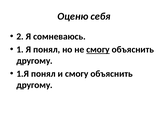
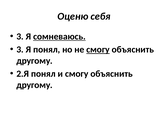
2 at (20, 36): 2 -> 3
сомневаюсь underline: none -> present
1 at (20, 50): 1 -> 3
1.Я: 1.Я -> 2.Я
